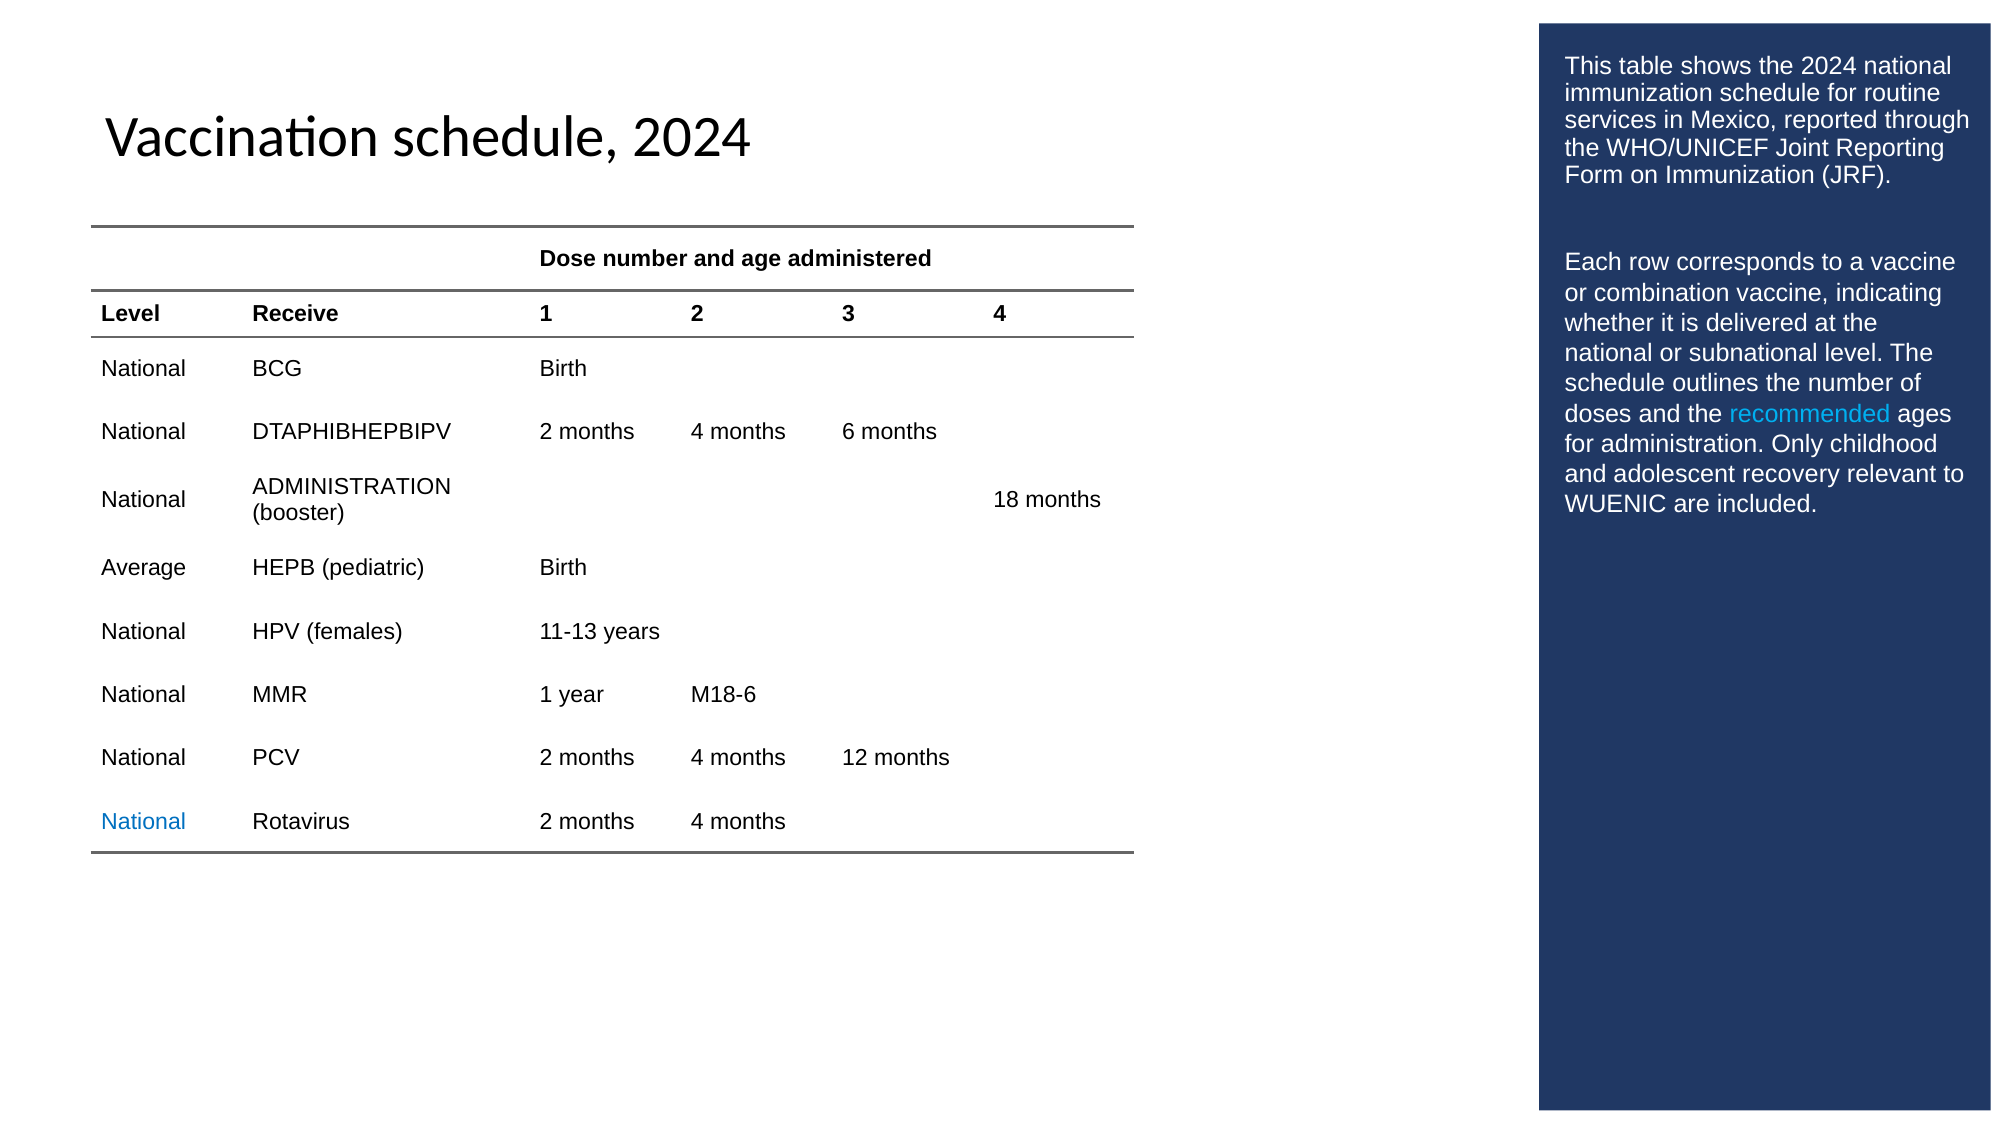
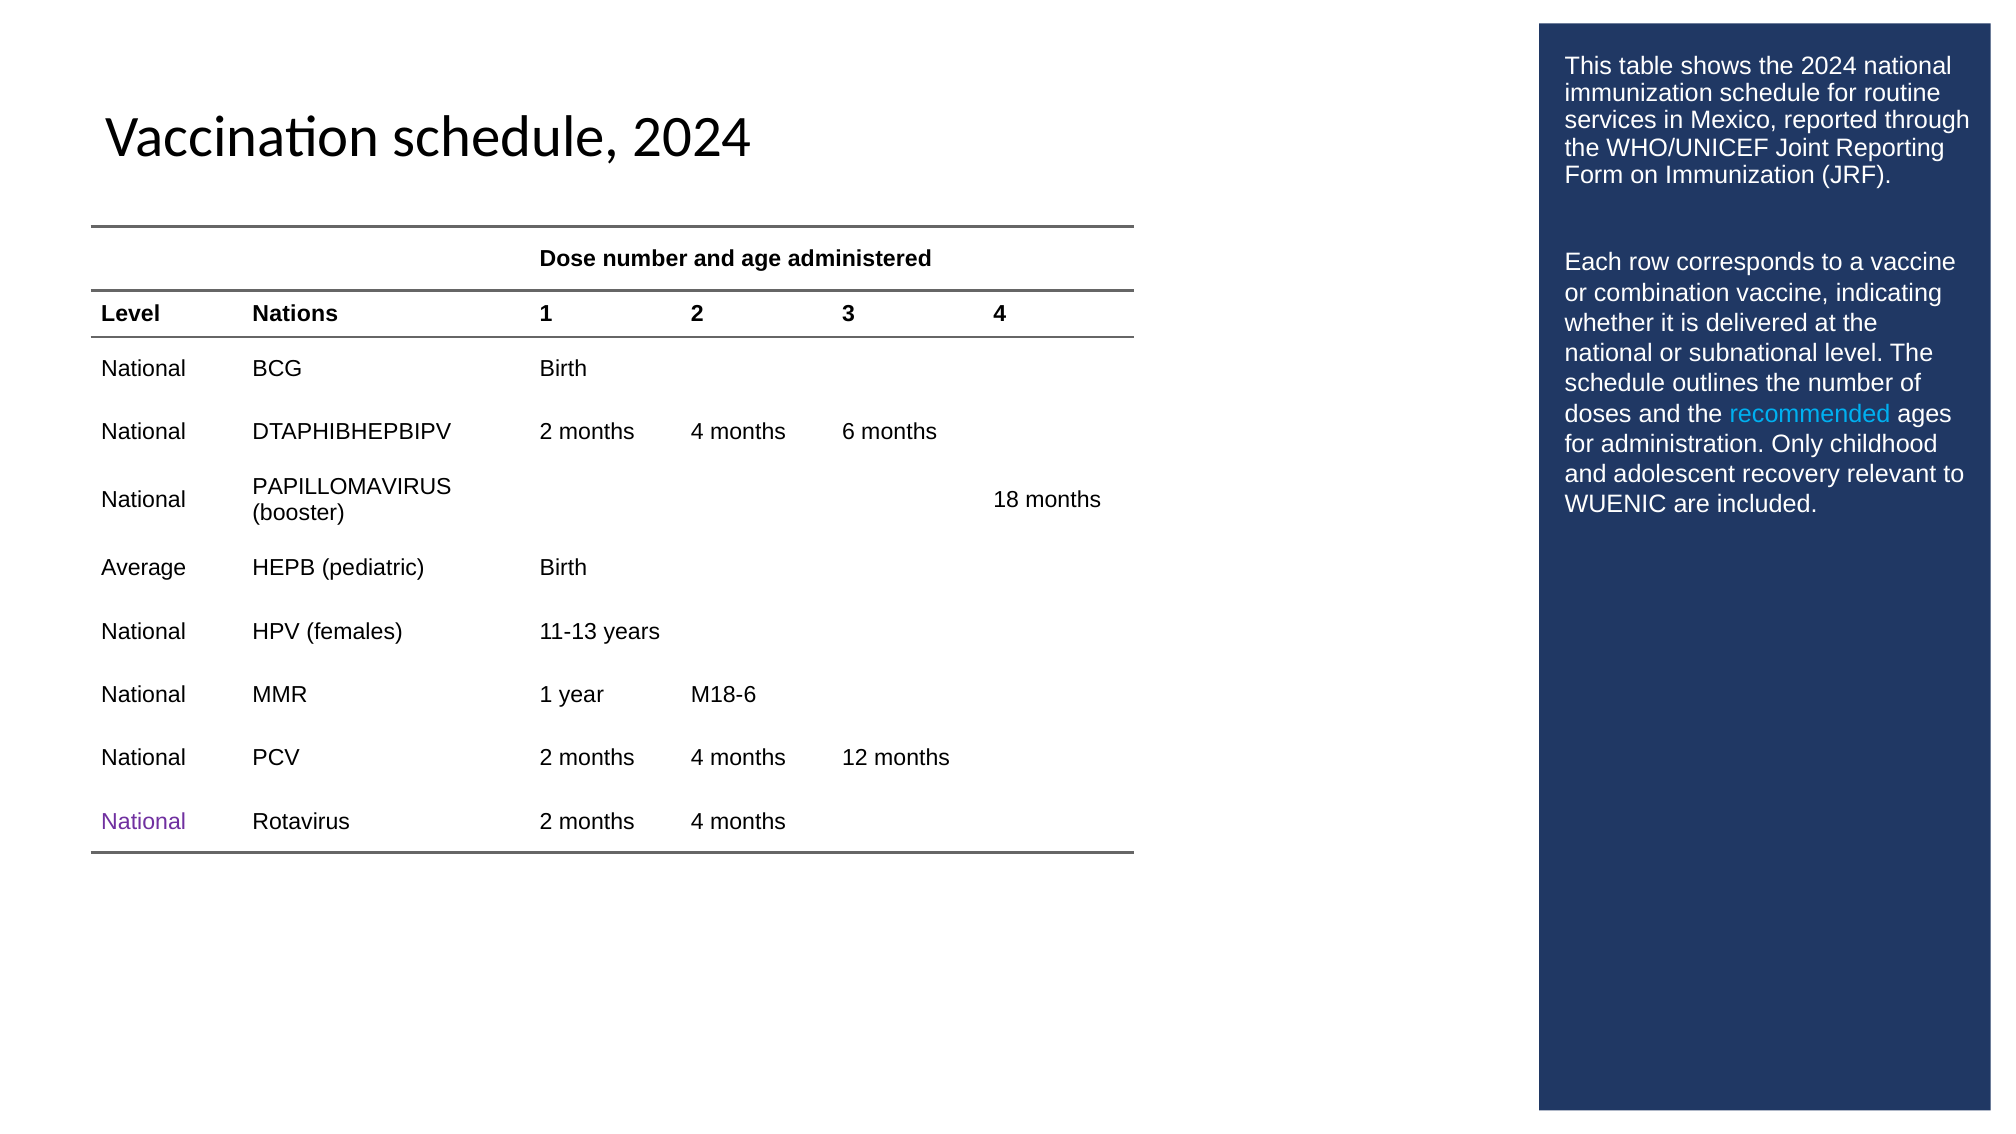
Receive: Receive -> Nations
ADMINISTRATION at (352, 487): ADMINISTRATION -> PAPILLOMAVIRUS
National at (144, 821) colour: blue -> purple
